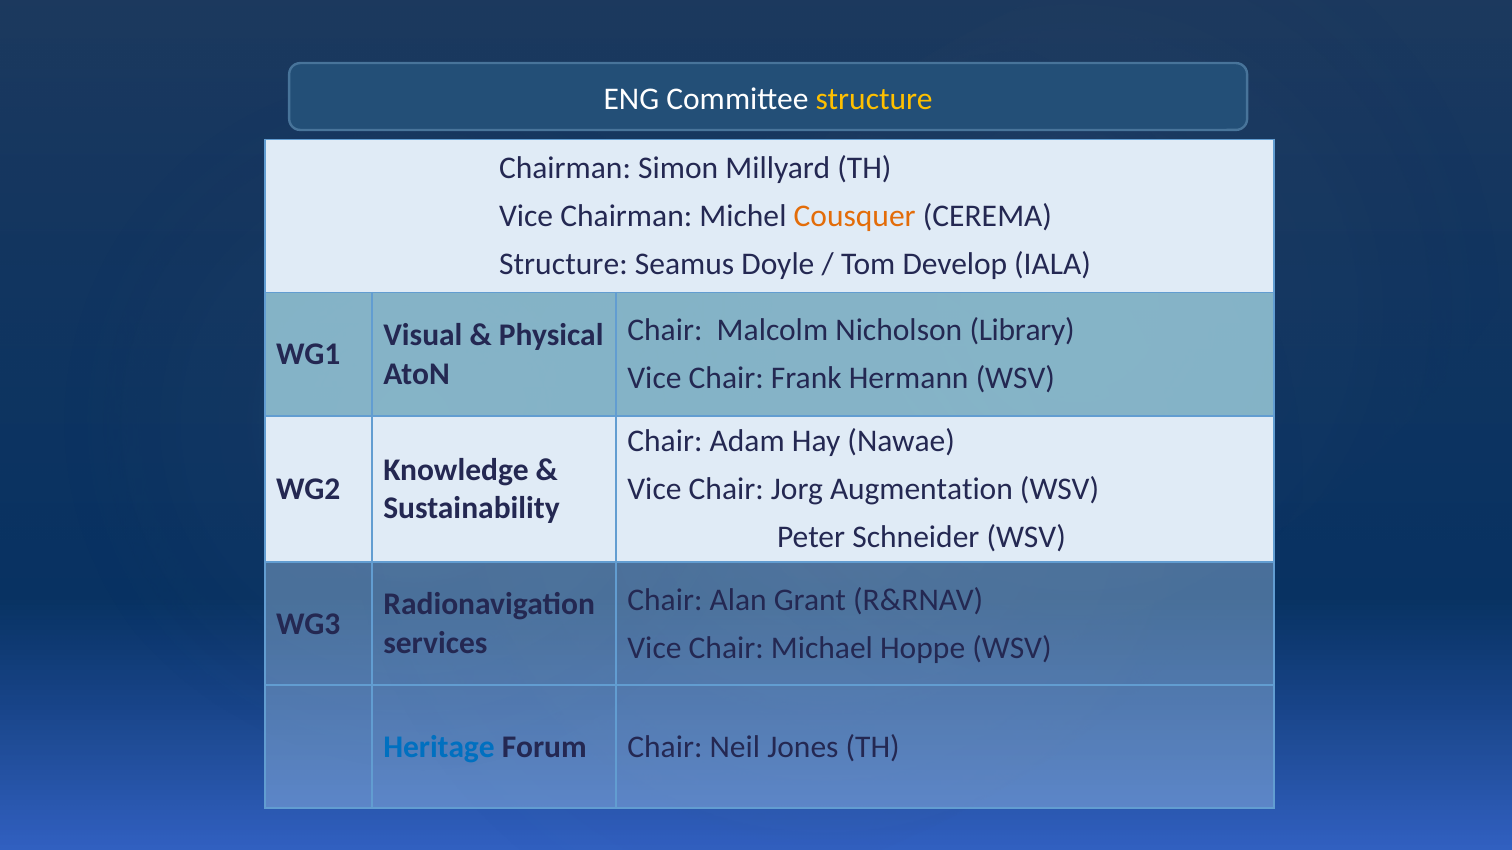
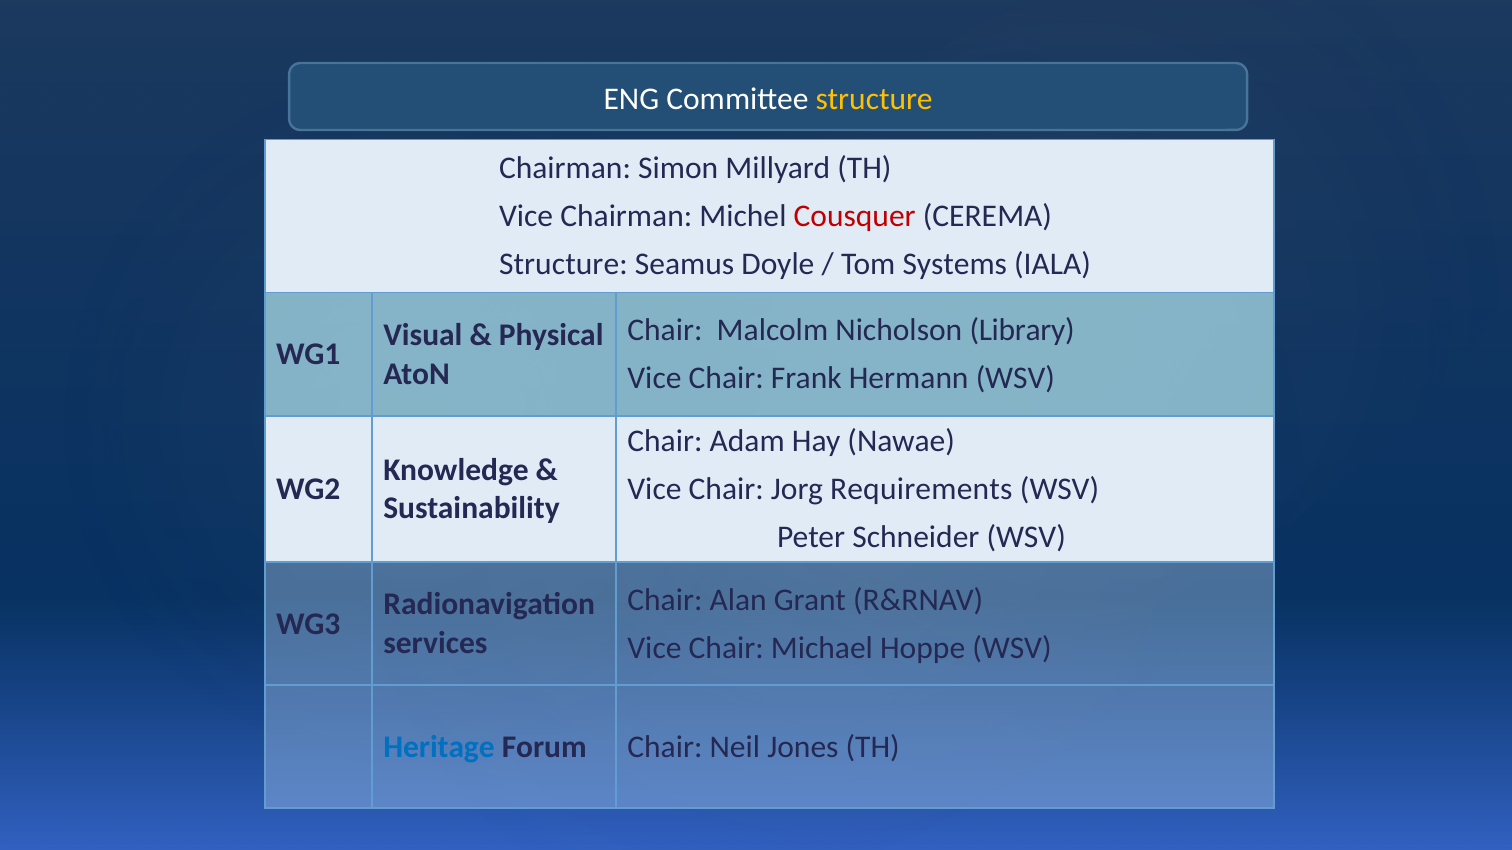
Cousquer colour: orange -> red
Develop: Develop -> Systems
Augmentation: Augmentation -> Requirements
